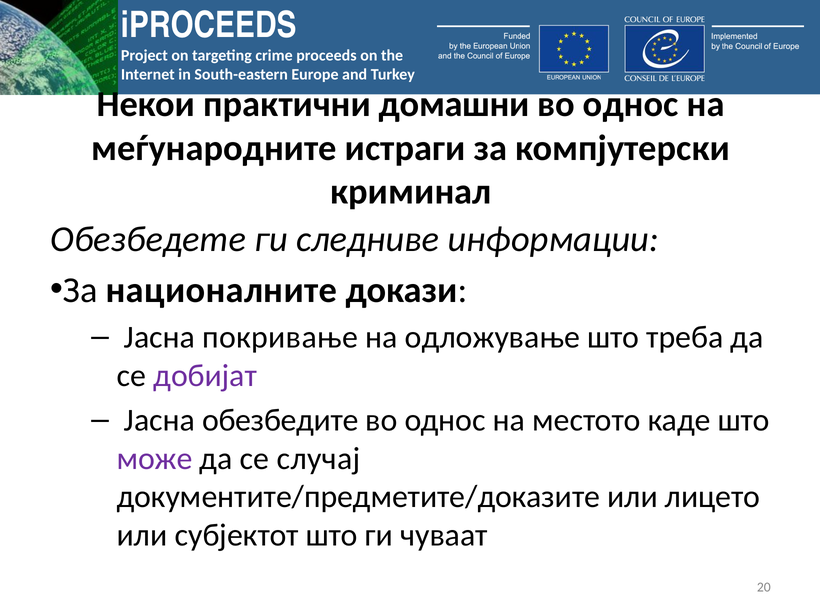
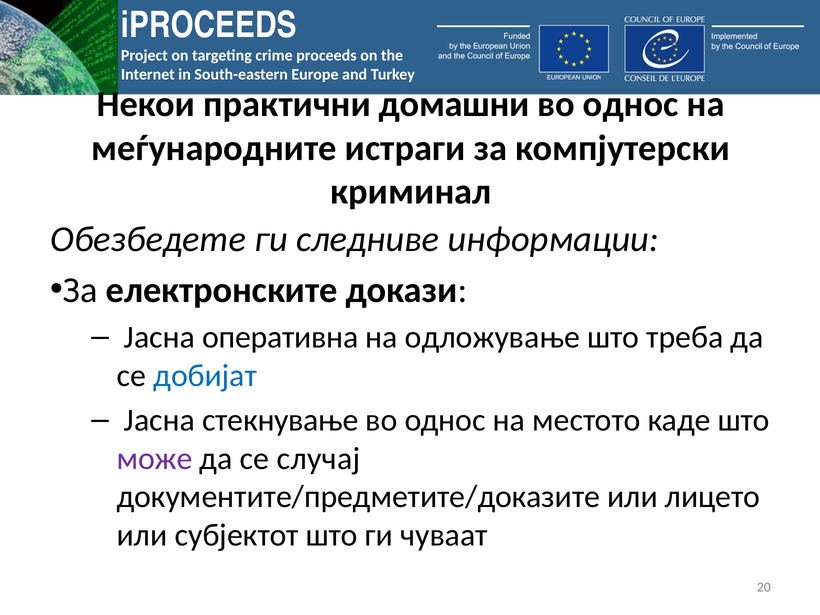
националните: националните -> електронските
покривање: покривање -> оперативна
добијат colour: purple -> blue
обезбедите: обезбедите -> стекнување
